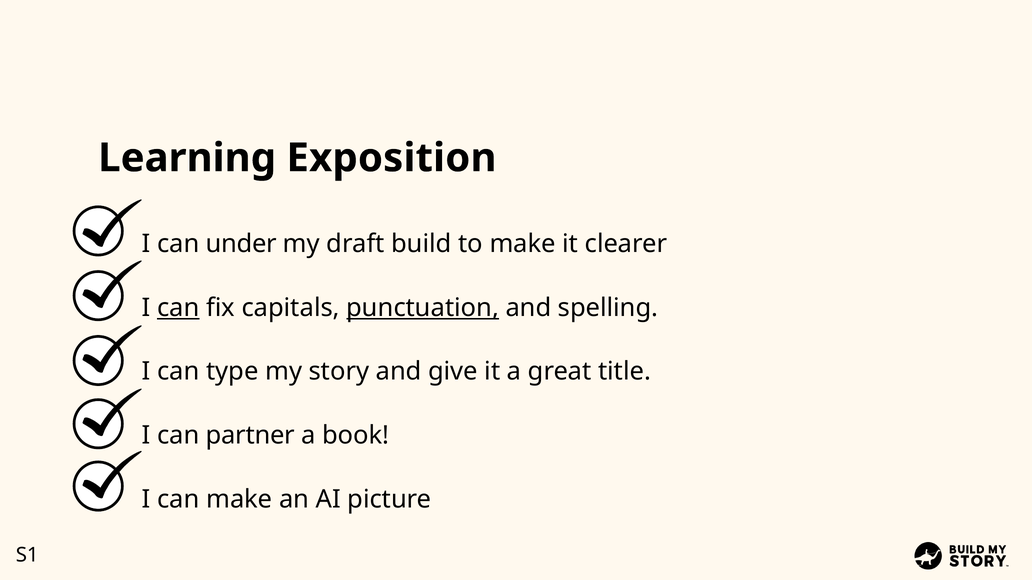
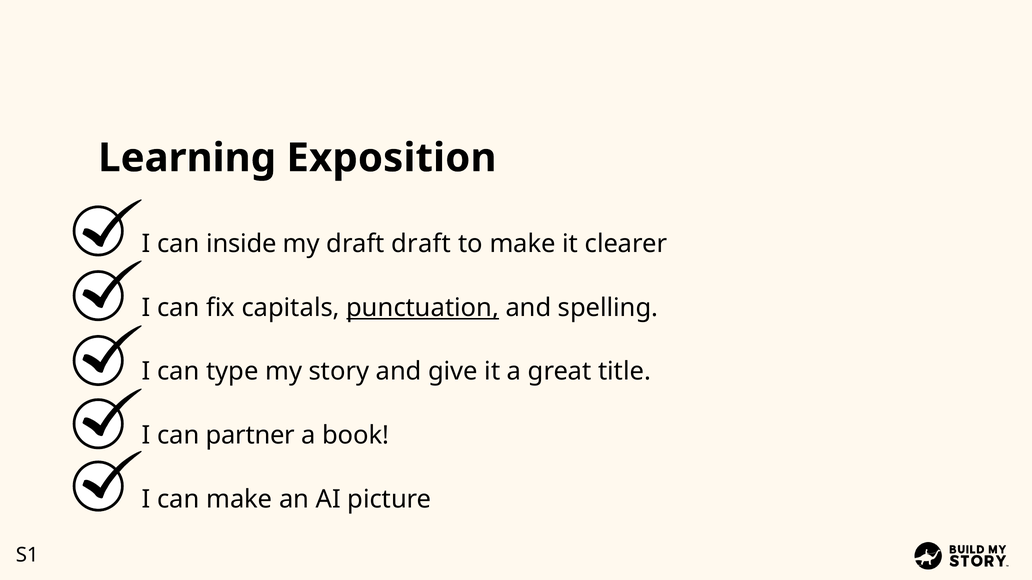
under: under -> inside
draft build: build -> draft
can at (178, 308) underline: present -> none
